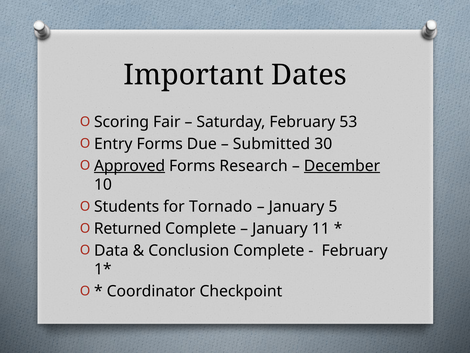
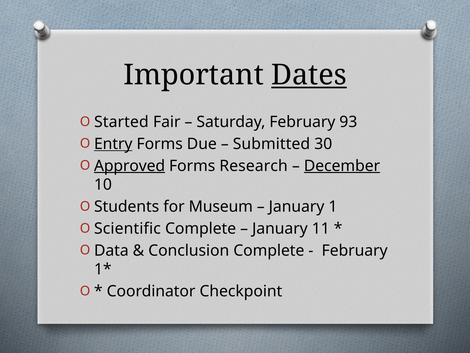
Dates underline: none -> present
Scoring: Scoring -> Started
53: 53 -> 93
Entry underline: none -> present
Tornado: Tornado -> Museum
5: 5 -> 1
Returned: Returned -> Scientific
